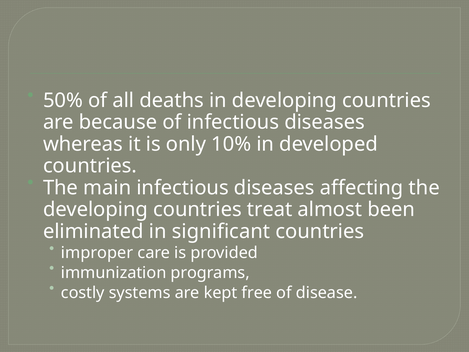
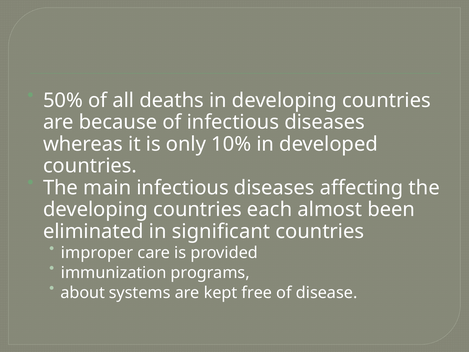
treat: treat -> each
costly: costly -> about
